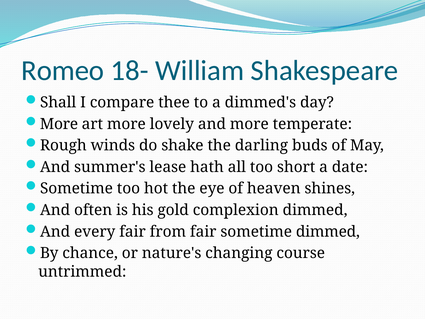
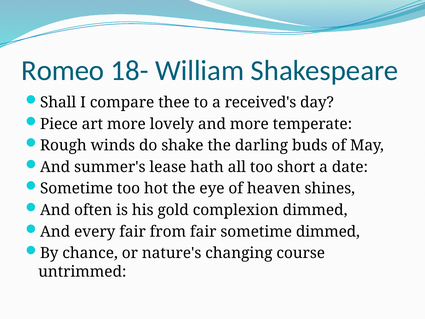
dimmed's: dimmed's -> received's
More at (59, 124): More -> Piece
